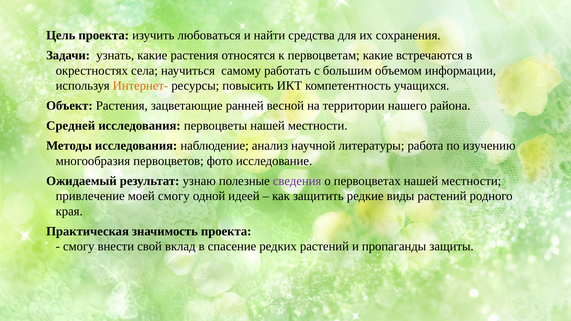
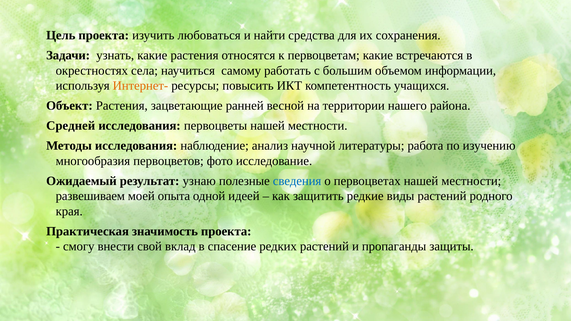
сведения colour: purple -> blue
привлечение: привлечение -> развешиваем
моей смогу: смогу -> опыта
